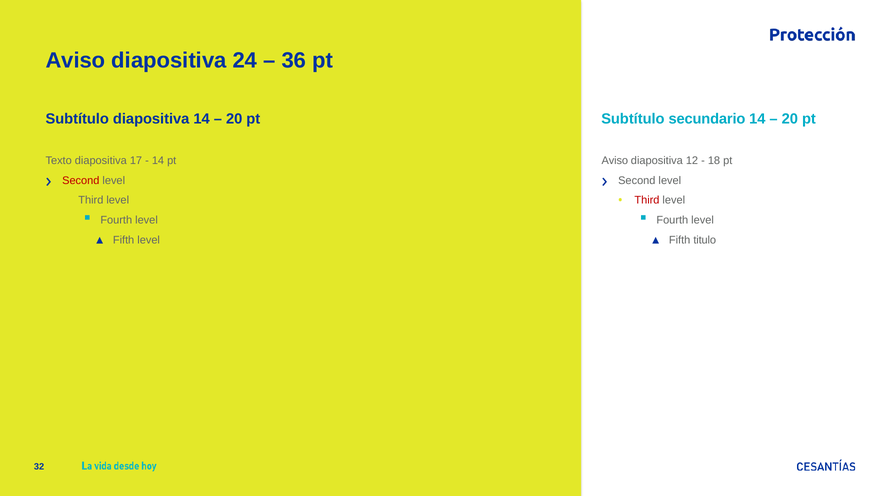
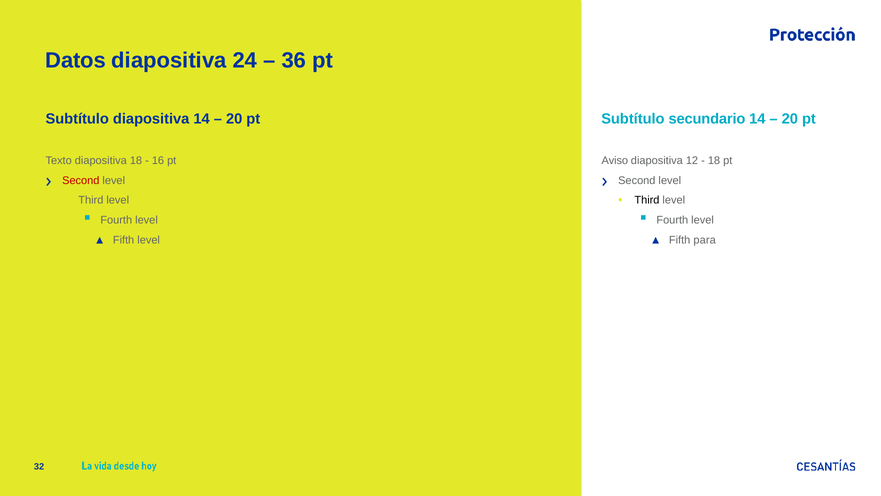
Aviso at (76, 60): Aviso -> Datos
diapositiva 17: 17 -> 18
14 at (158, 160): 14 -> 16
Third at (647, 200) colour: red -> black
titulo: titulo -> para
